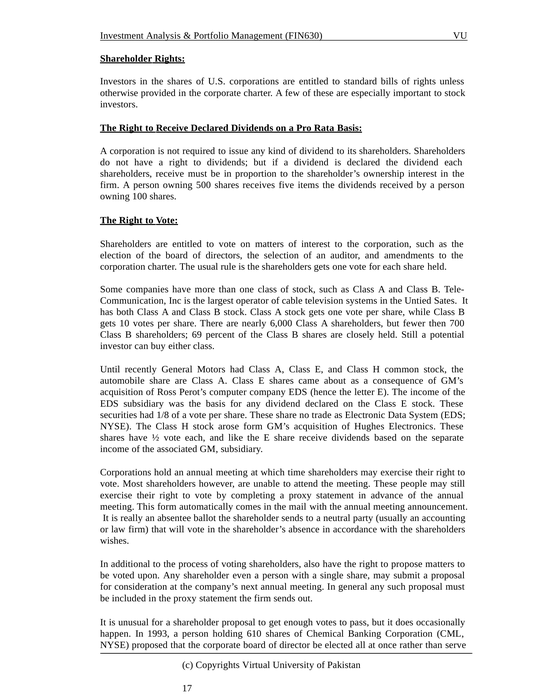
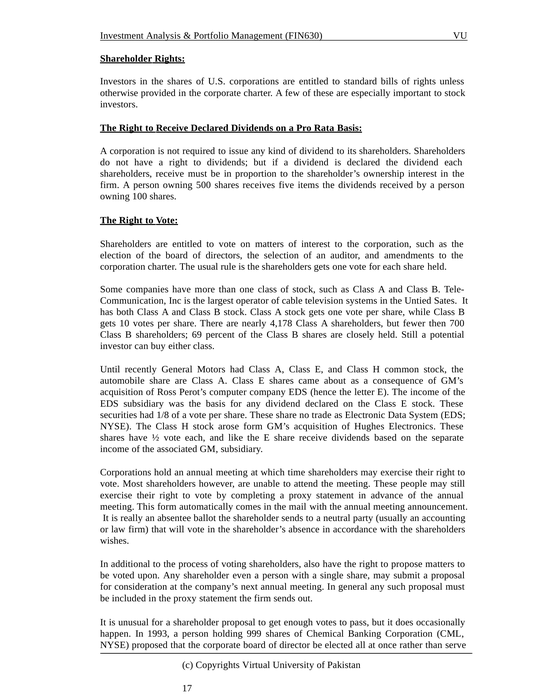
6,000: 6,000 -> 4,178
610: 610 -> 999
